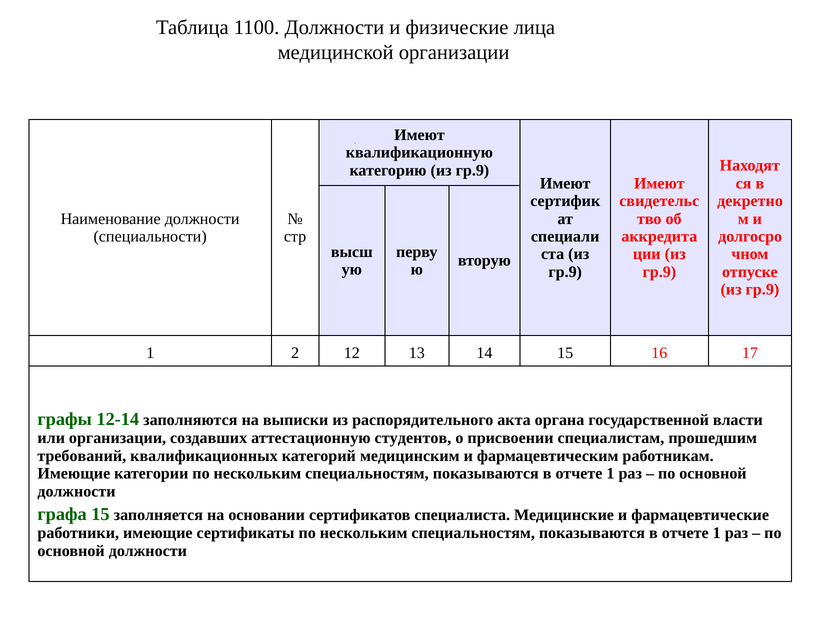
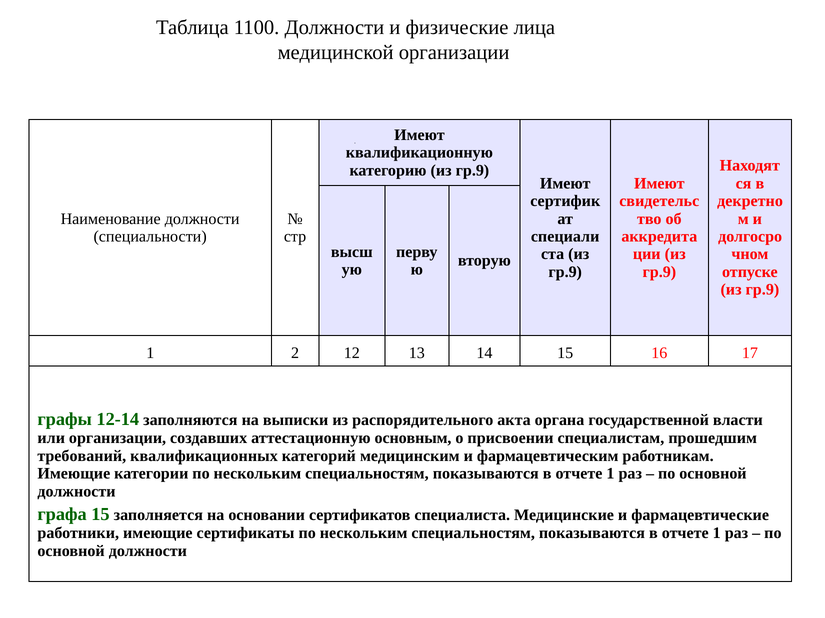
студентов: студентов -> основным
